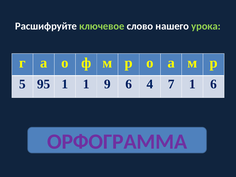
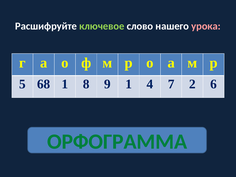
урока colour: light green -> pink
95: 95 -> 68
1 1: 1 -> 8
9 6: 6 -> 1
7 1: 1 -> 2
ОРФОГРАММА colour: purple -> green
